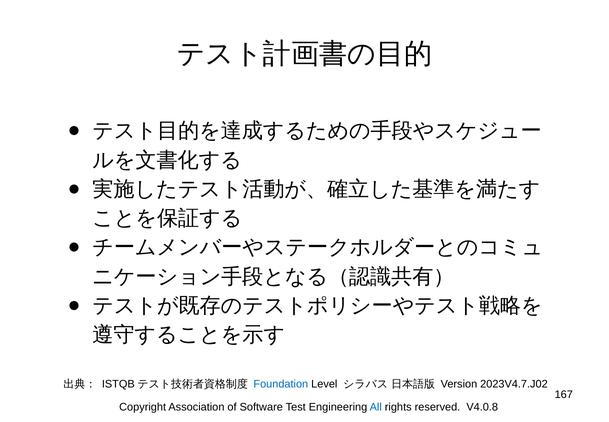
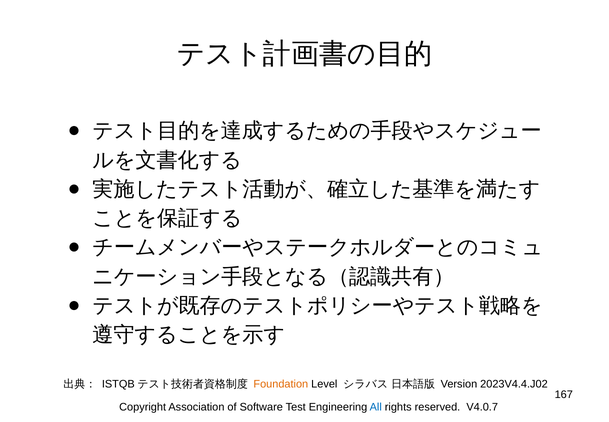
Foundation colour: blue -> orange
2023V4.7.J02: 2023V4.7.J02 -> 2023V4.4.J02
V4.0.8: V4.0.8 -> V4.0.7
